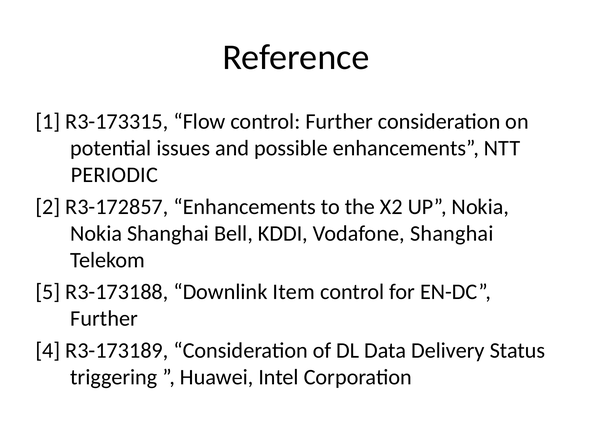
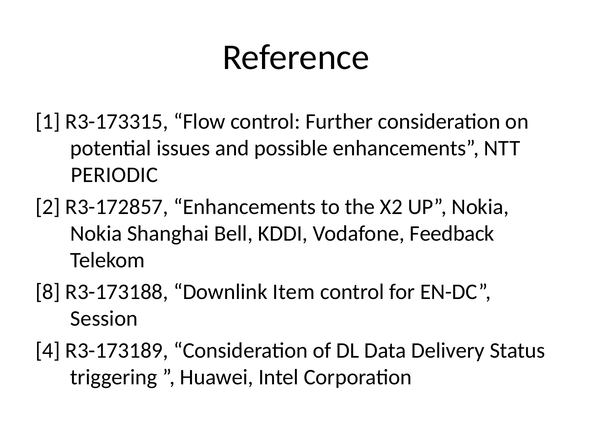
Vodafone Shanghai: Shanghai -> Feedback
5: 5 -> 8
Further at (104, 319): Further -> Session
